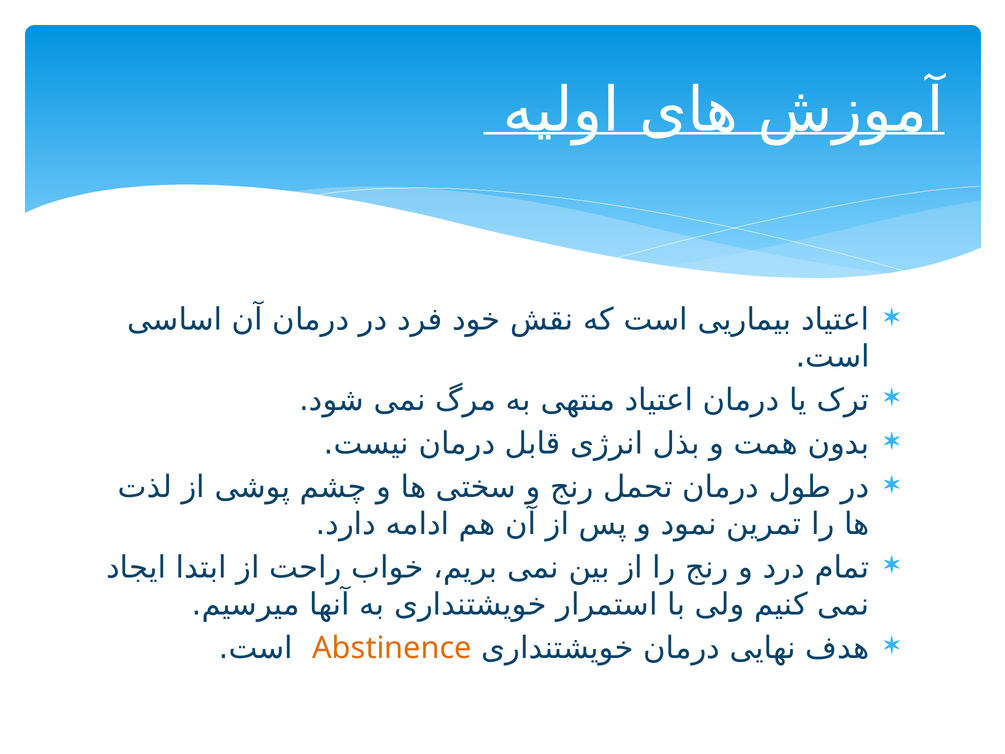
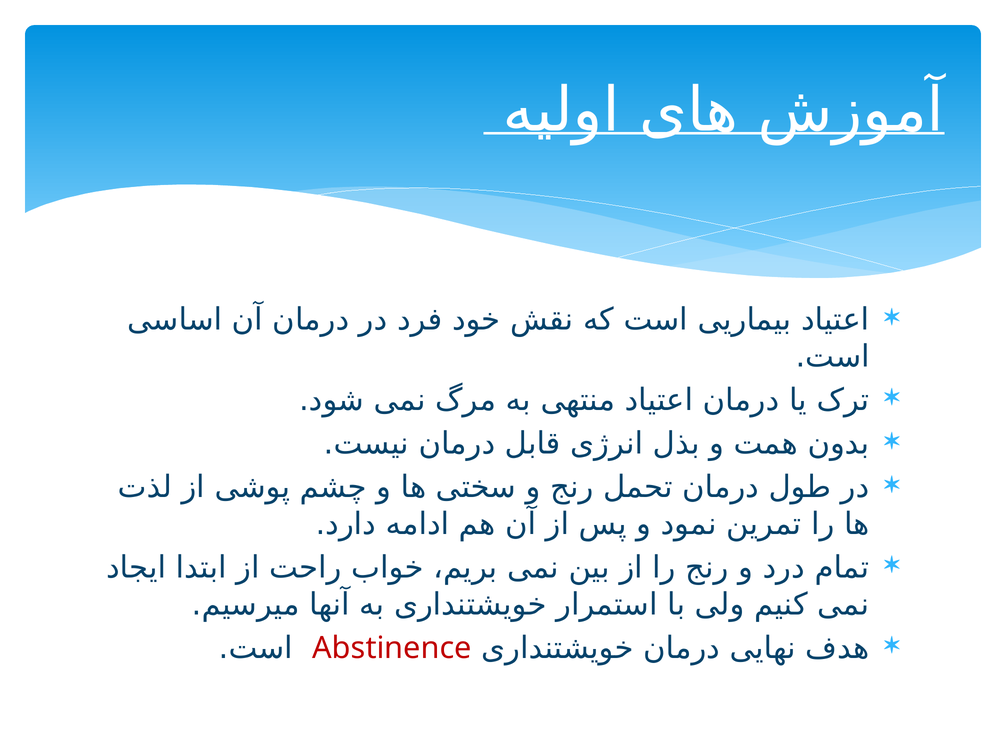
Abstinence colour: orange -> red
